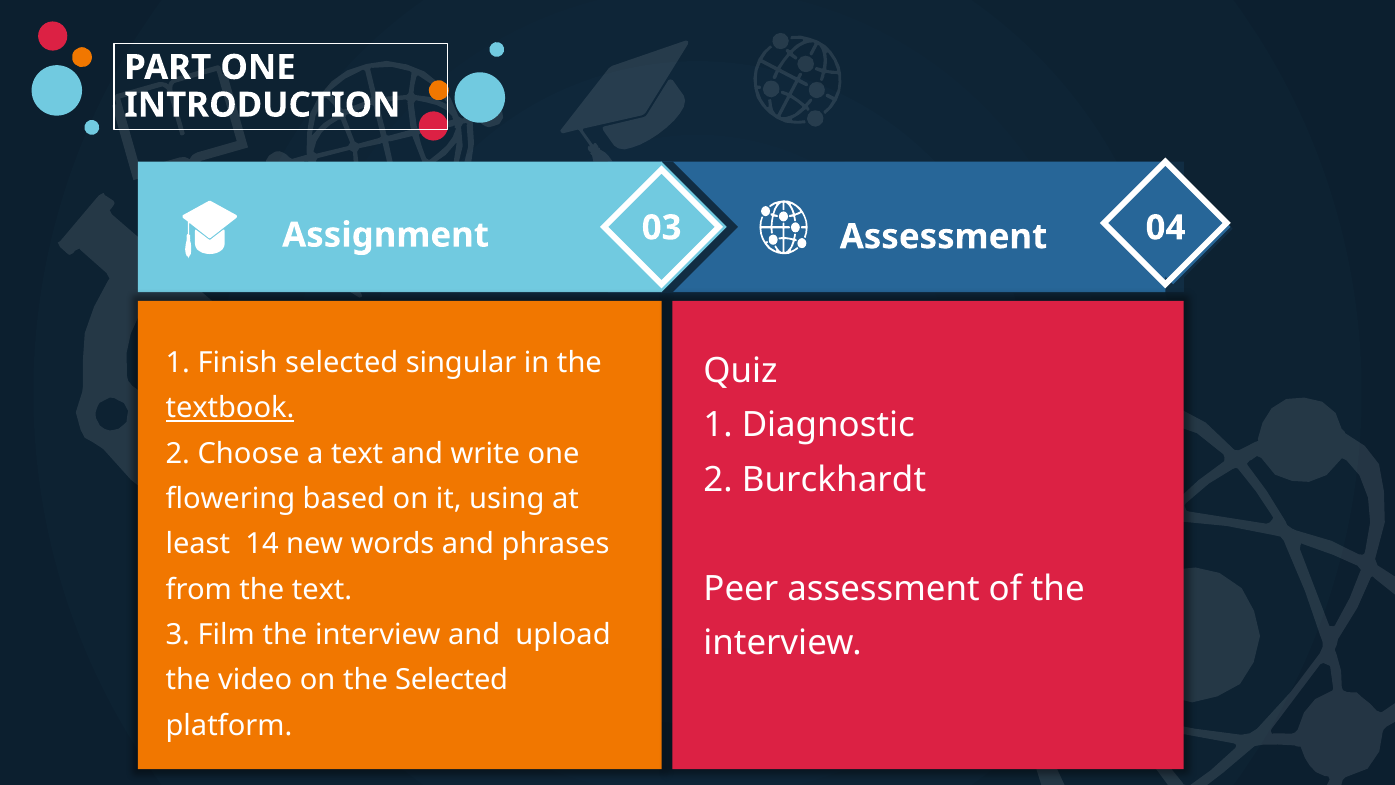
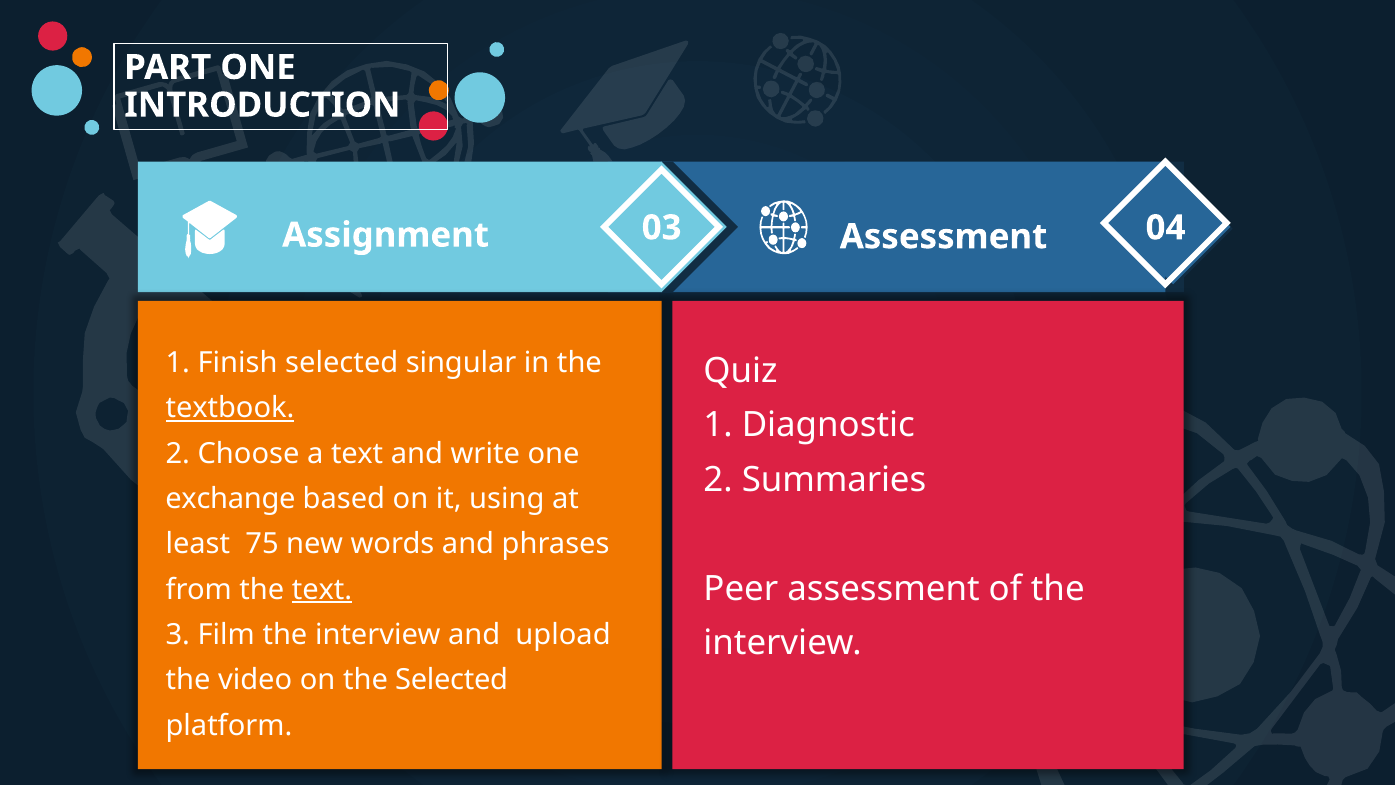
Burckhardt: Burckhardt -> Summaries
flowering: flowering -> exchange
14: 14 -> 75
text at (322, 589) underline: none -> present
